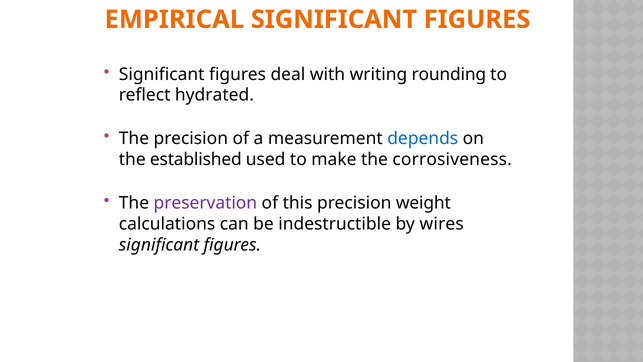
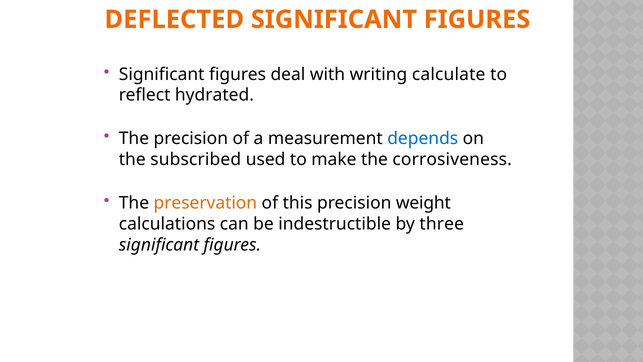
EMPIRICAL: EMPIRICAL -> DEFLECTED
rounding: rounding -> calculate
established: established -> subscribed
preservation colour: purple -> orange
wires: wires -> three
